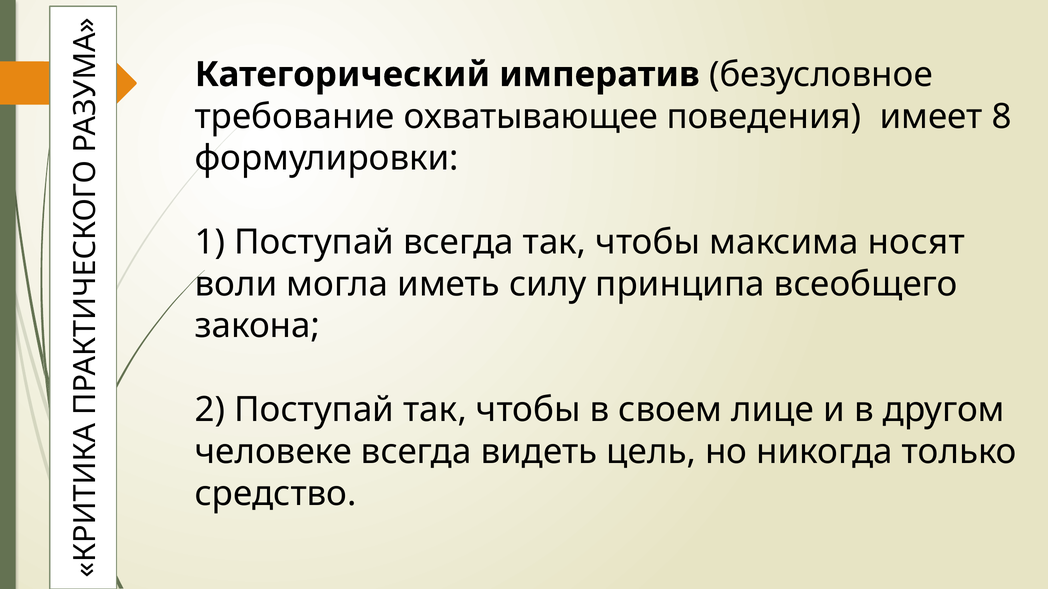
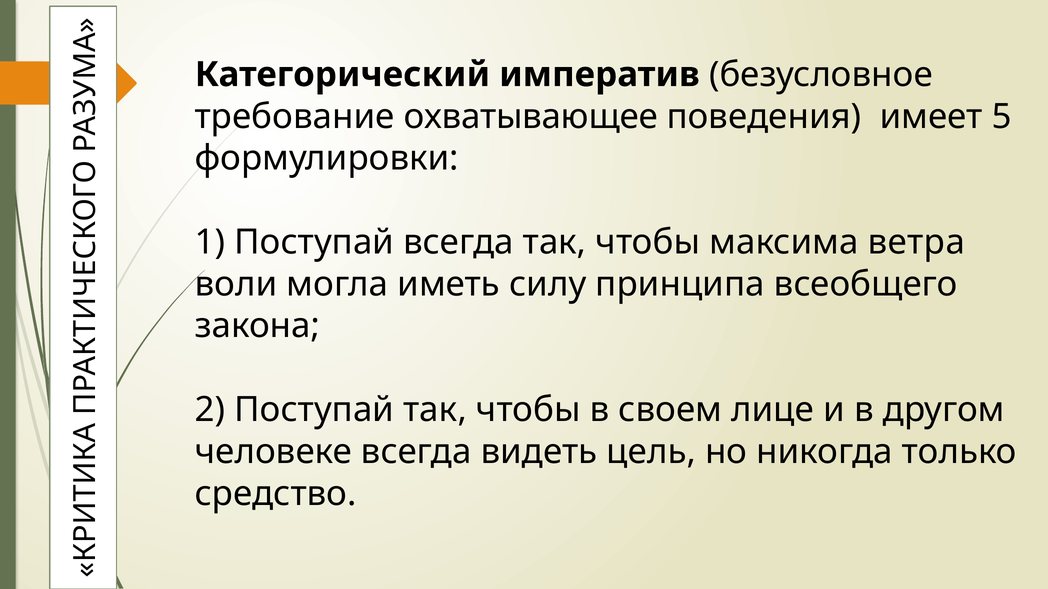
8: 8 -> 5
носят: носят -> ветра
